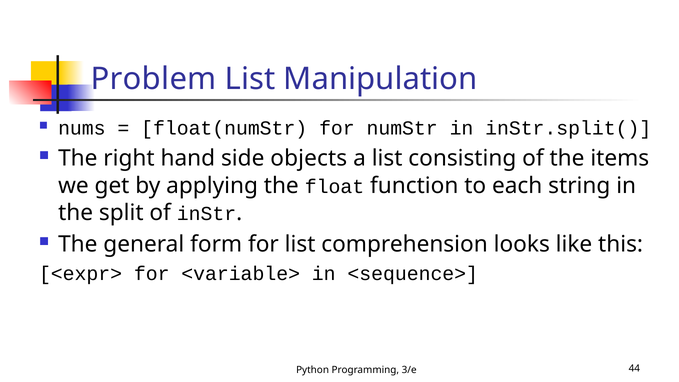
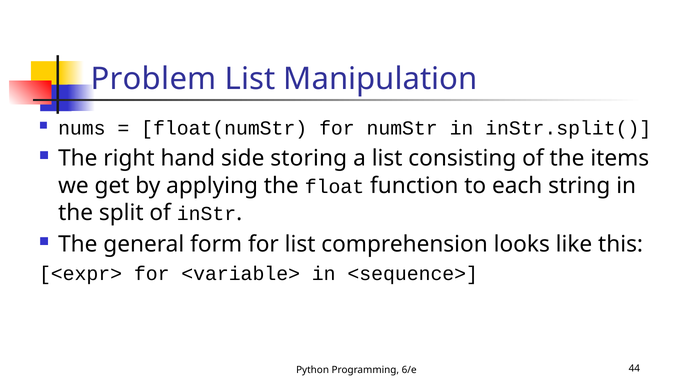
objects: objects -> storing
3/e: 3/e -> 6/e
